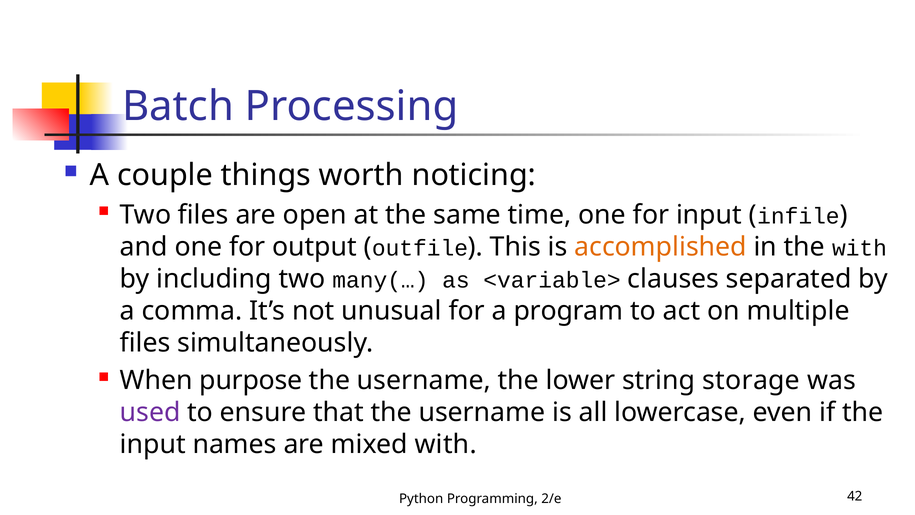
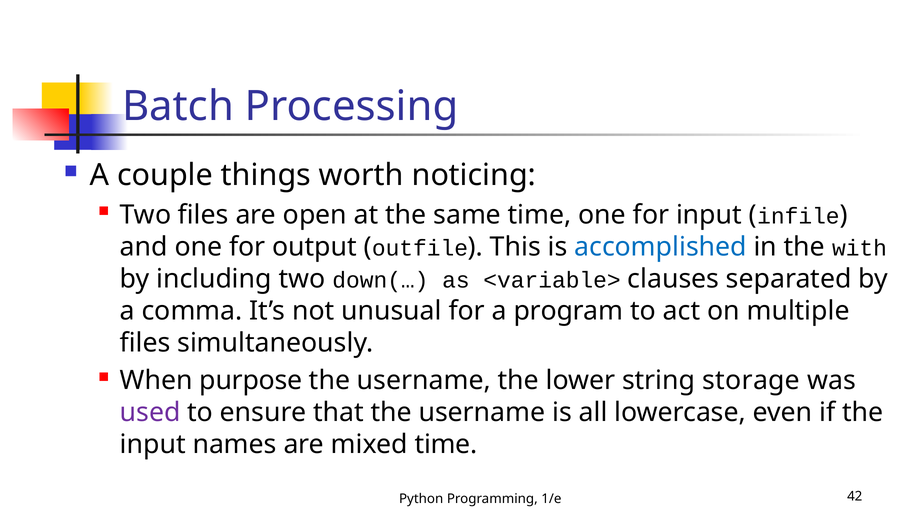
accomplished colour: orange -> blue
many(…: many(… -> down(…
mixed with: with -> time
2/e: 2/e -> 1/e
